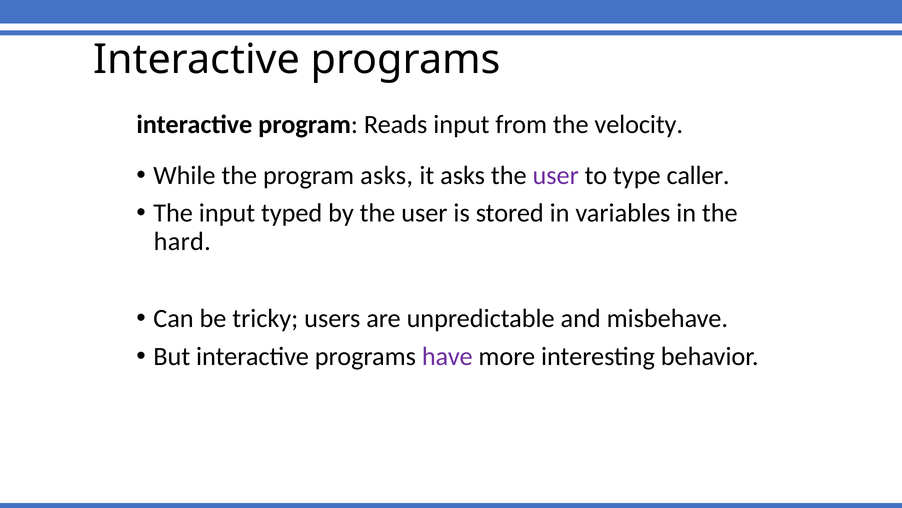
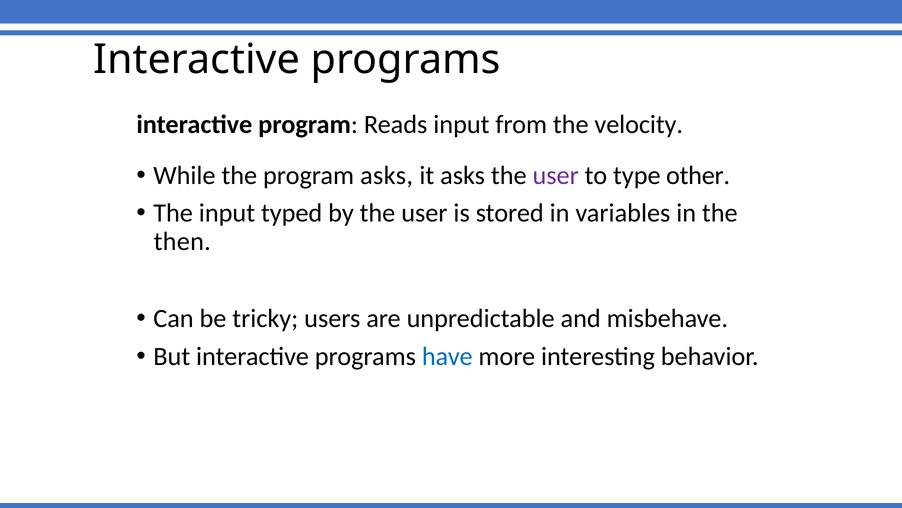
caller: caller -> other
hard: hard -> then
have colour: purple -> blue
